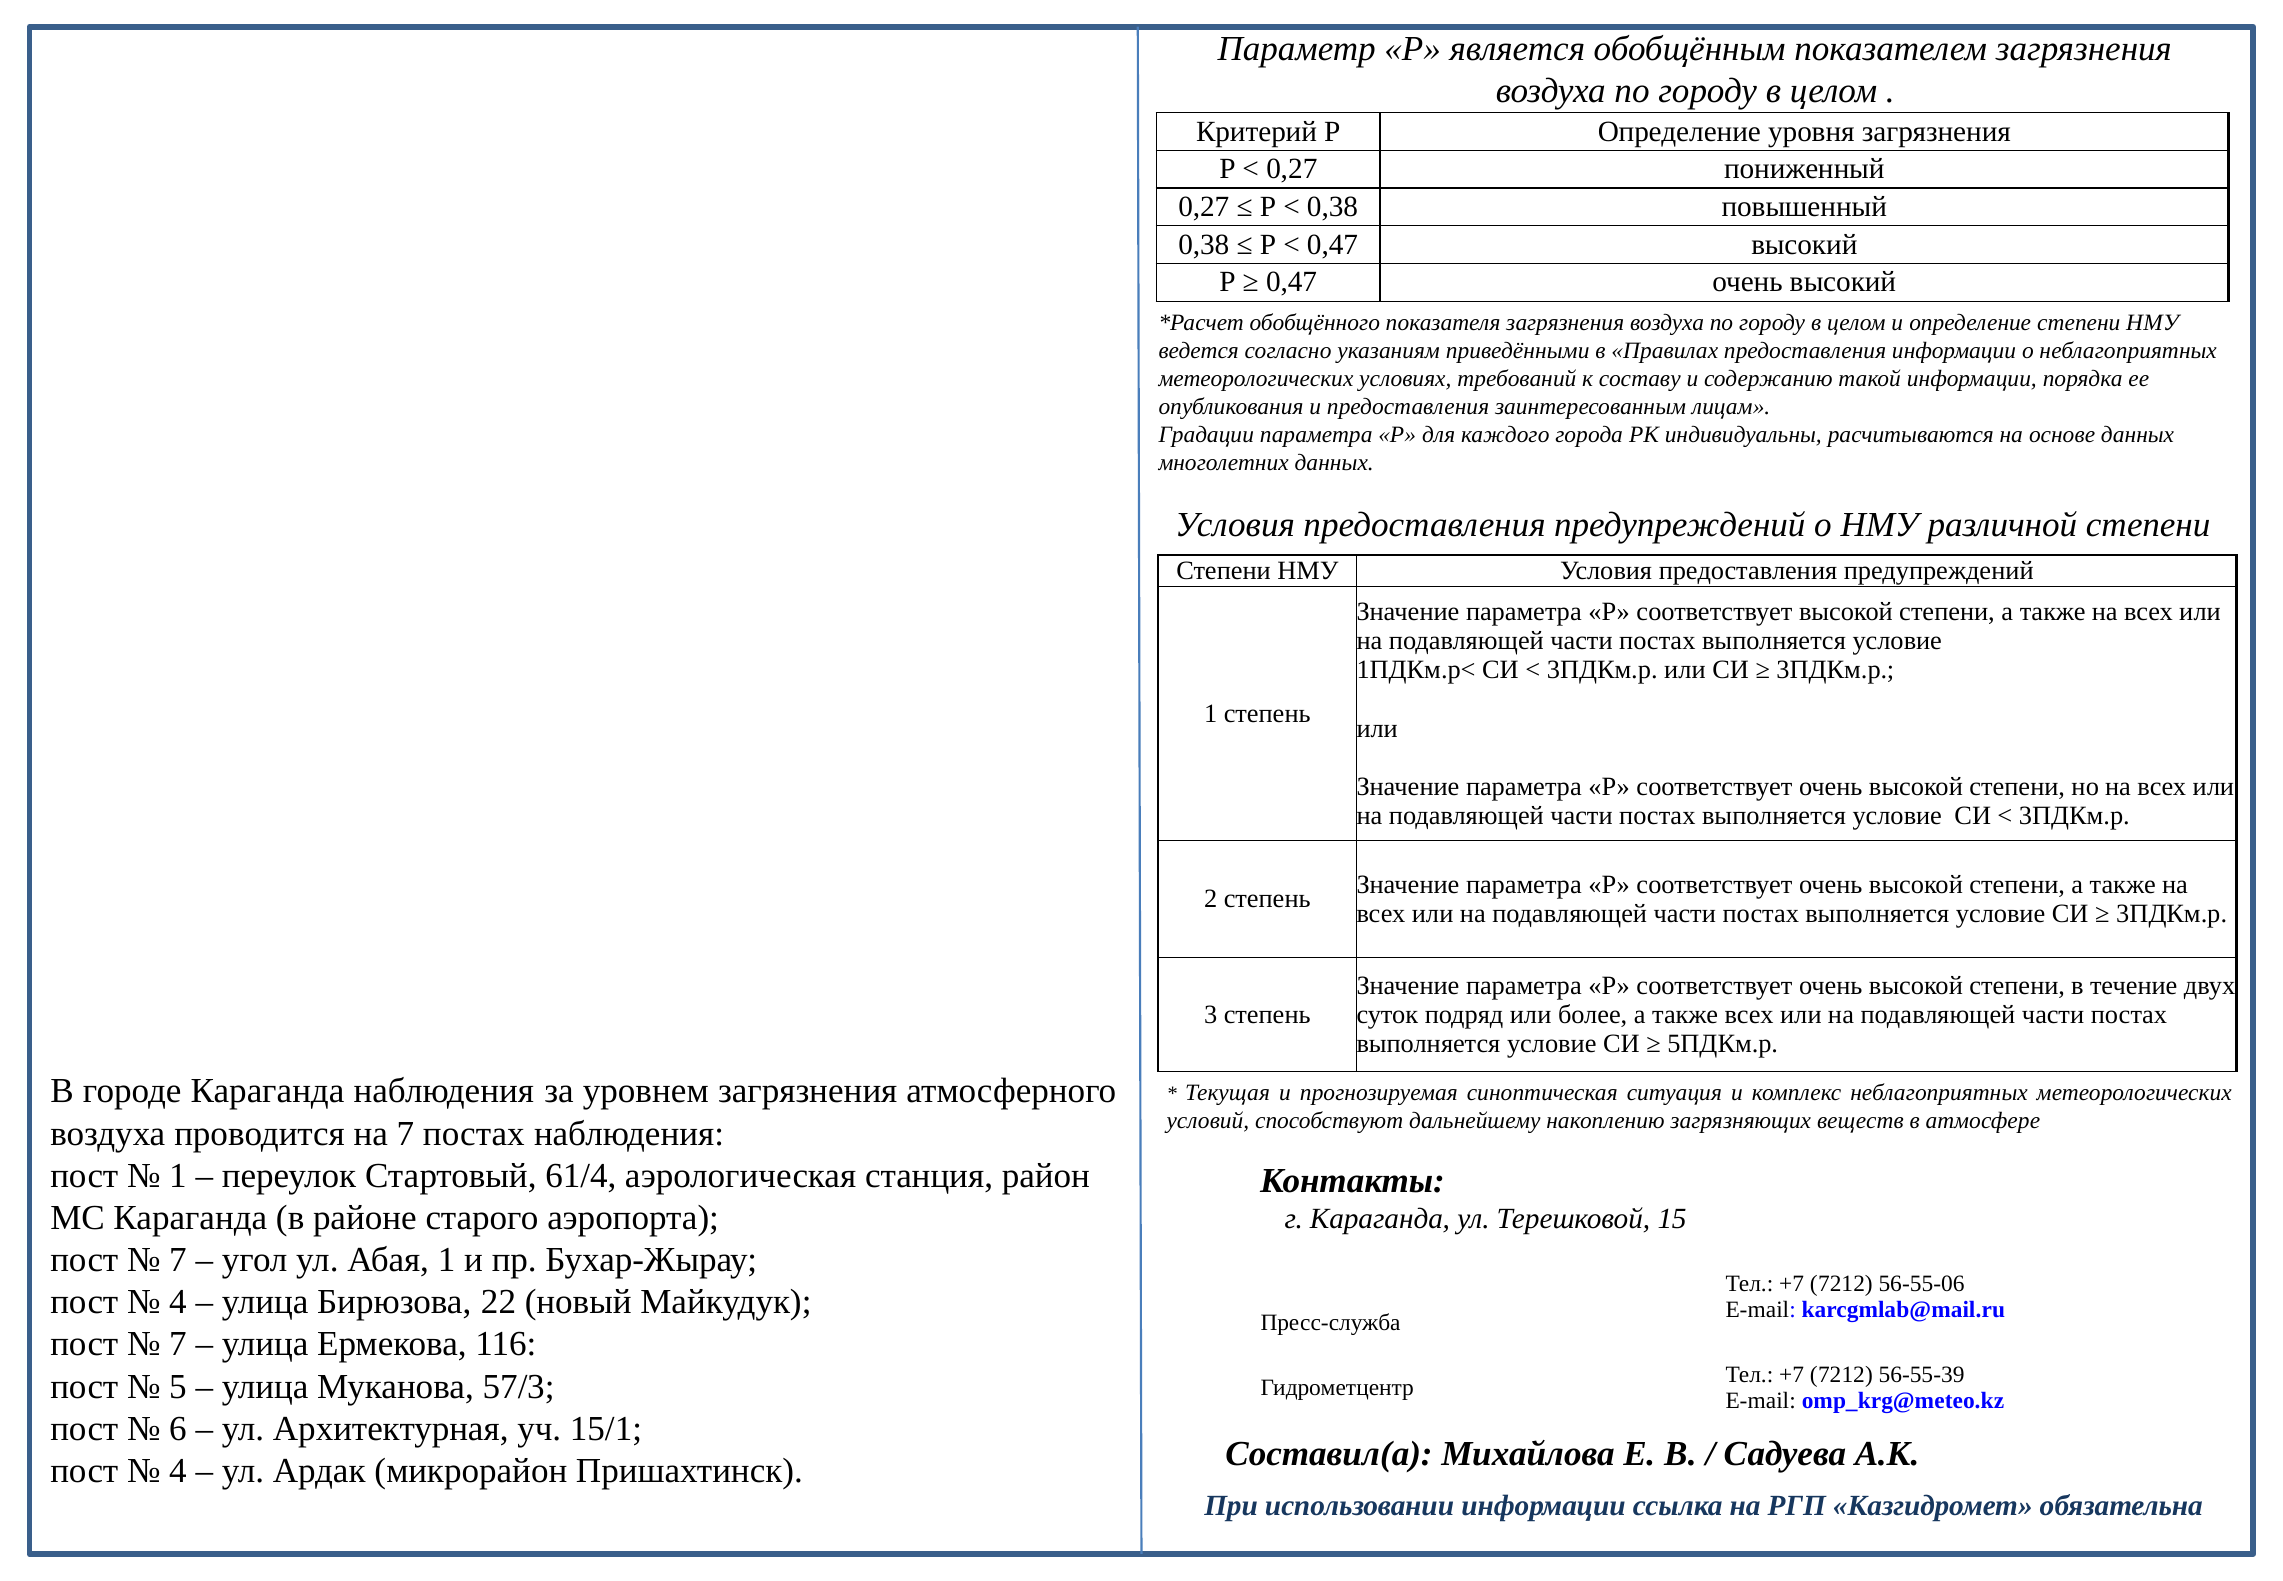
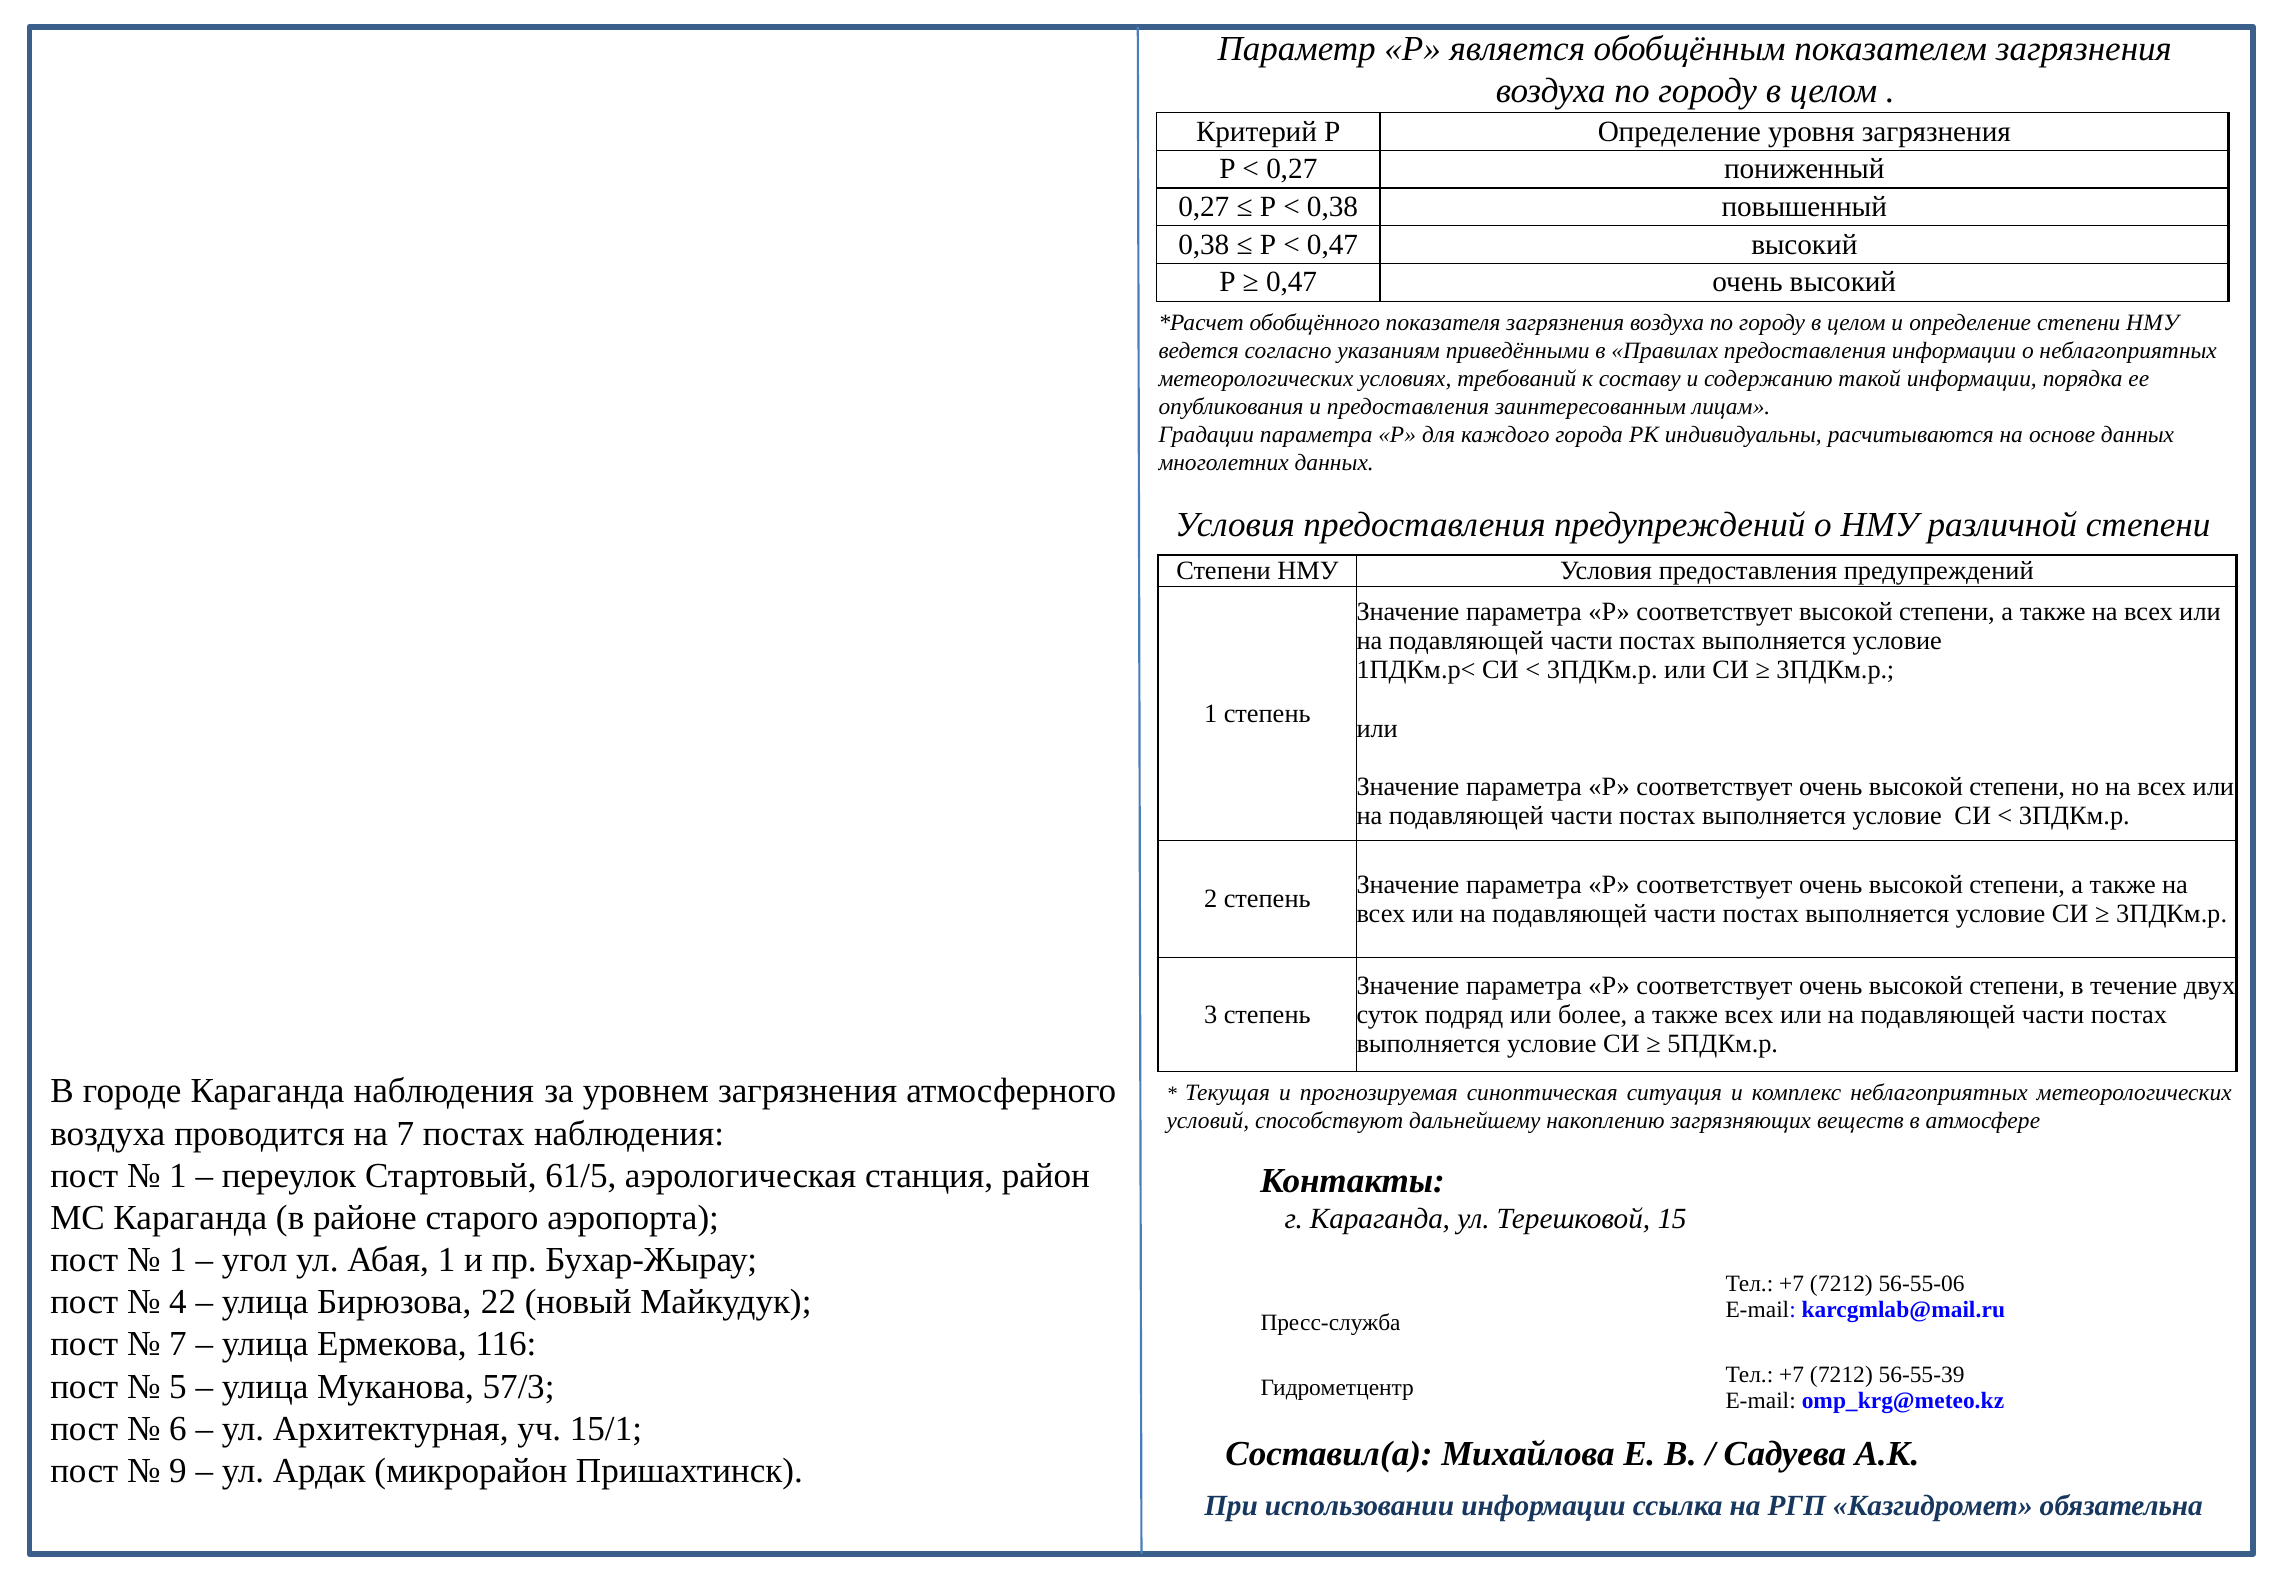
61/4: 61/4 -> 61/5
7 at (178, 1260): 7 -> 1
4 at (178, 1470): 4 -> 9
